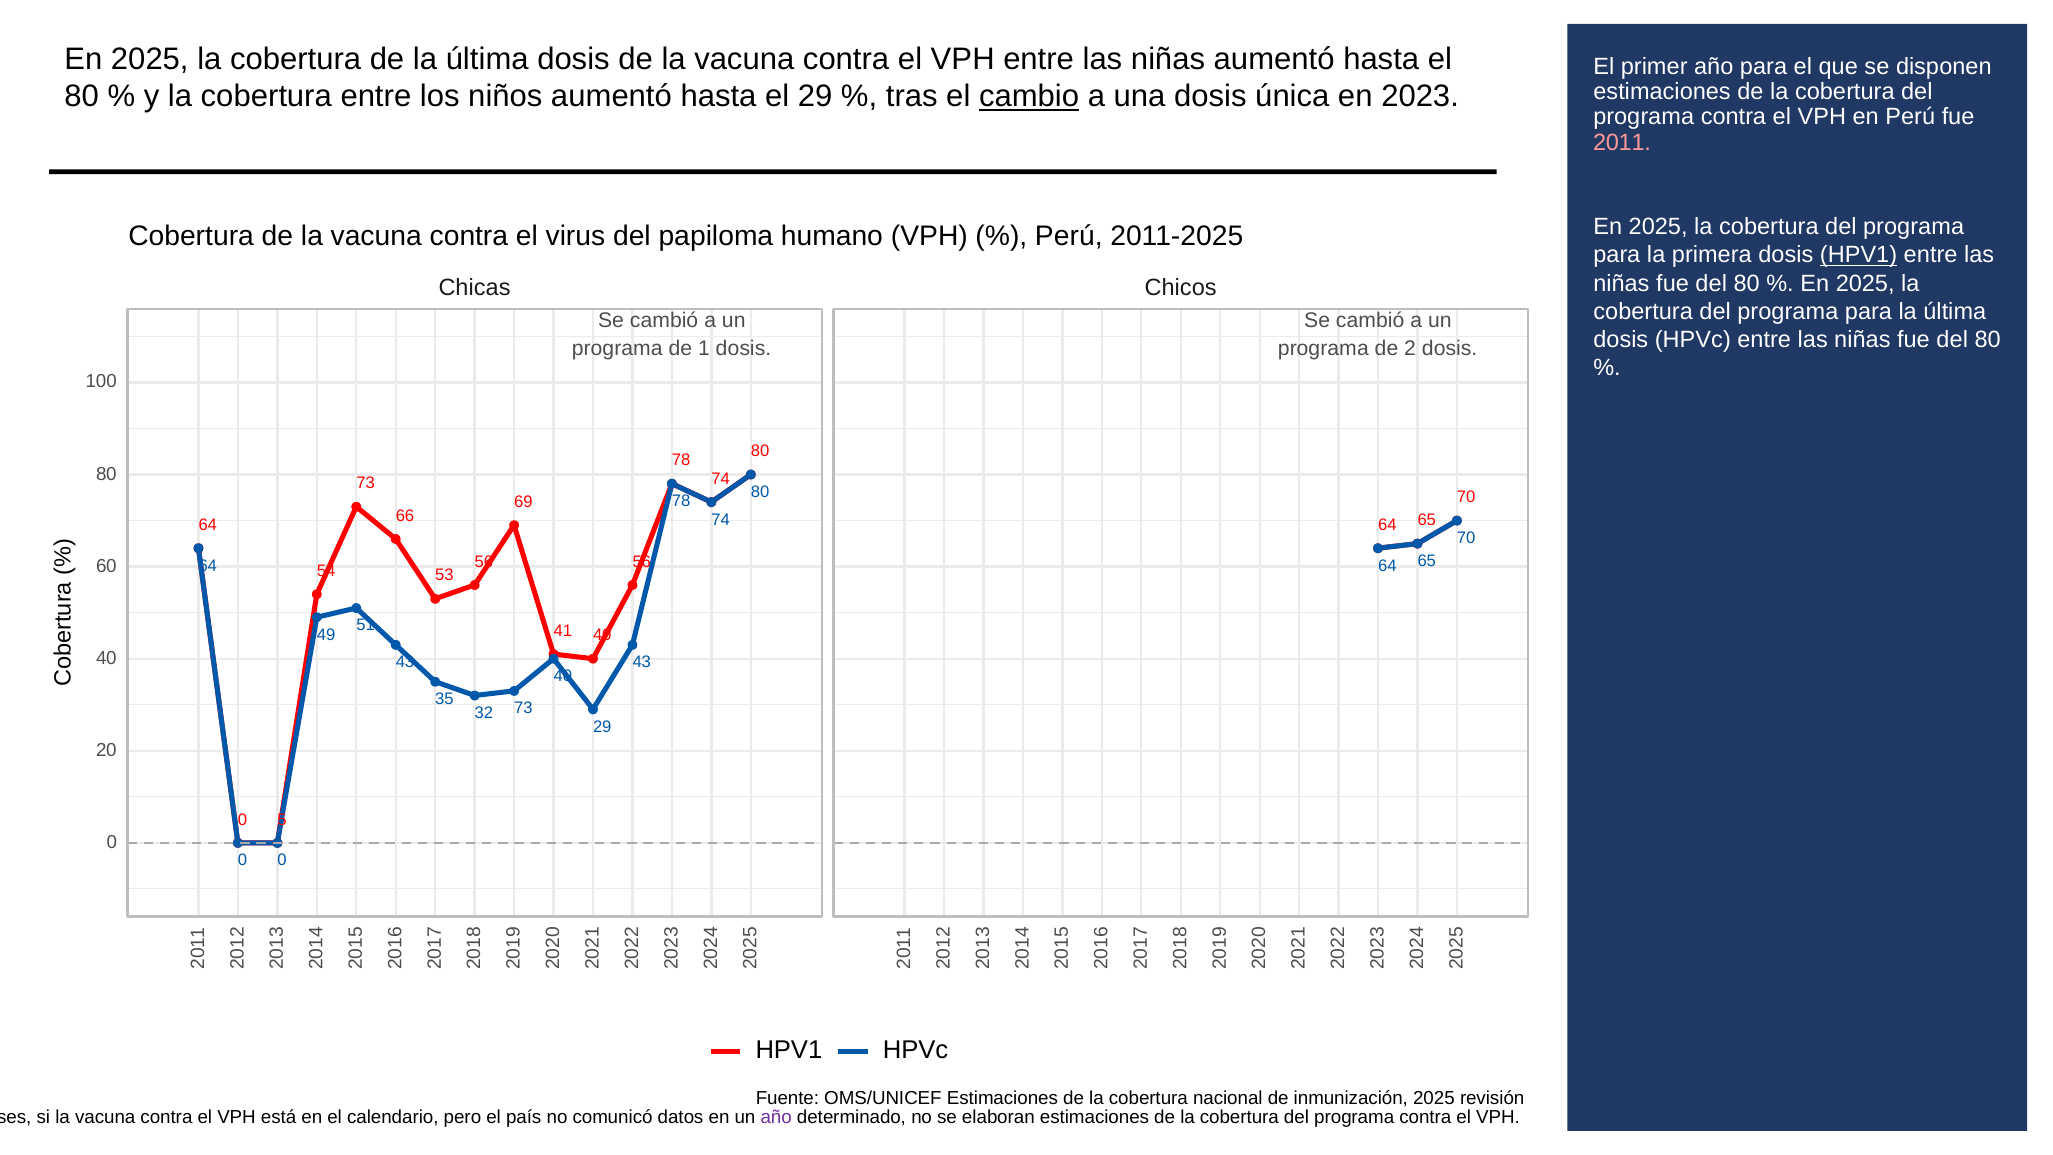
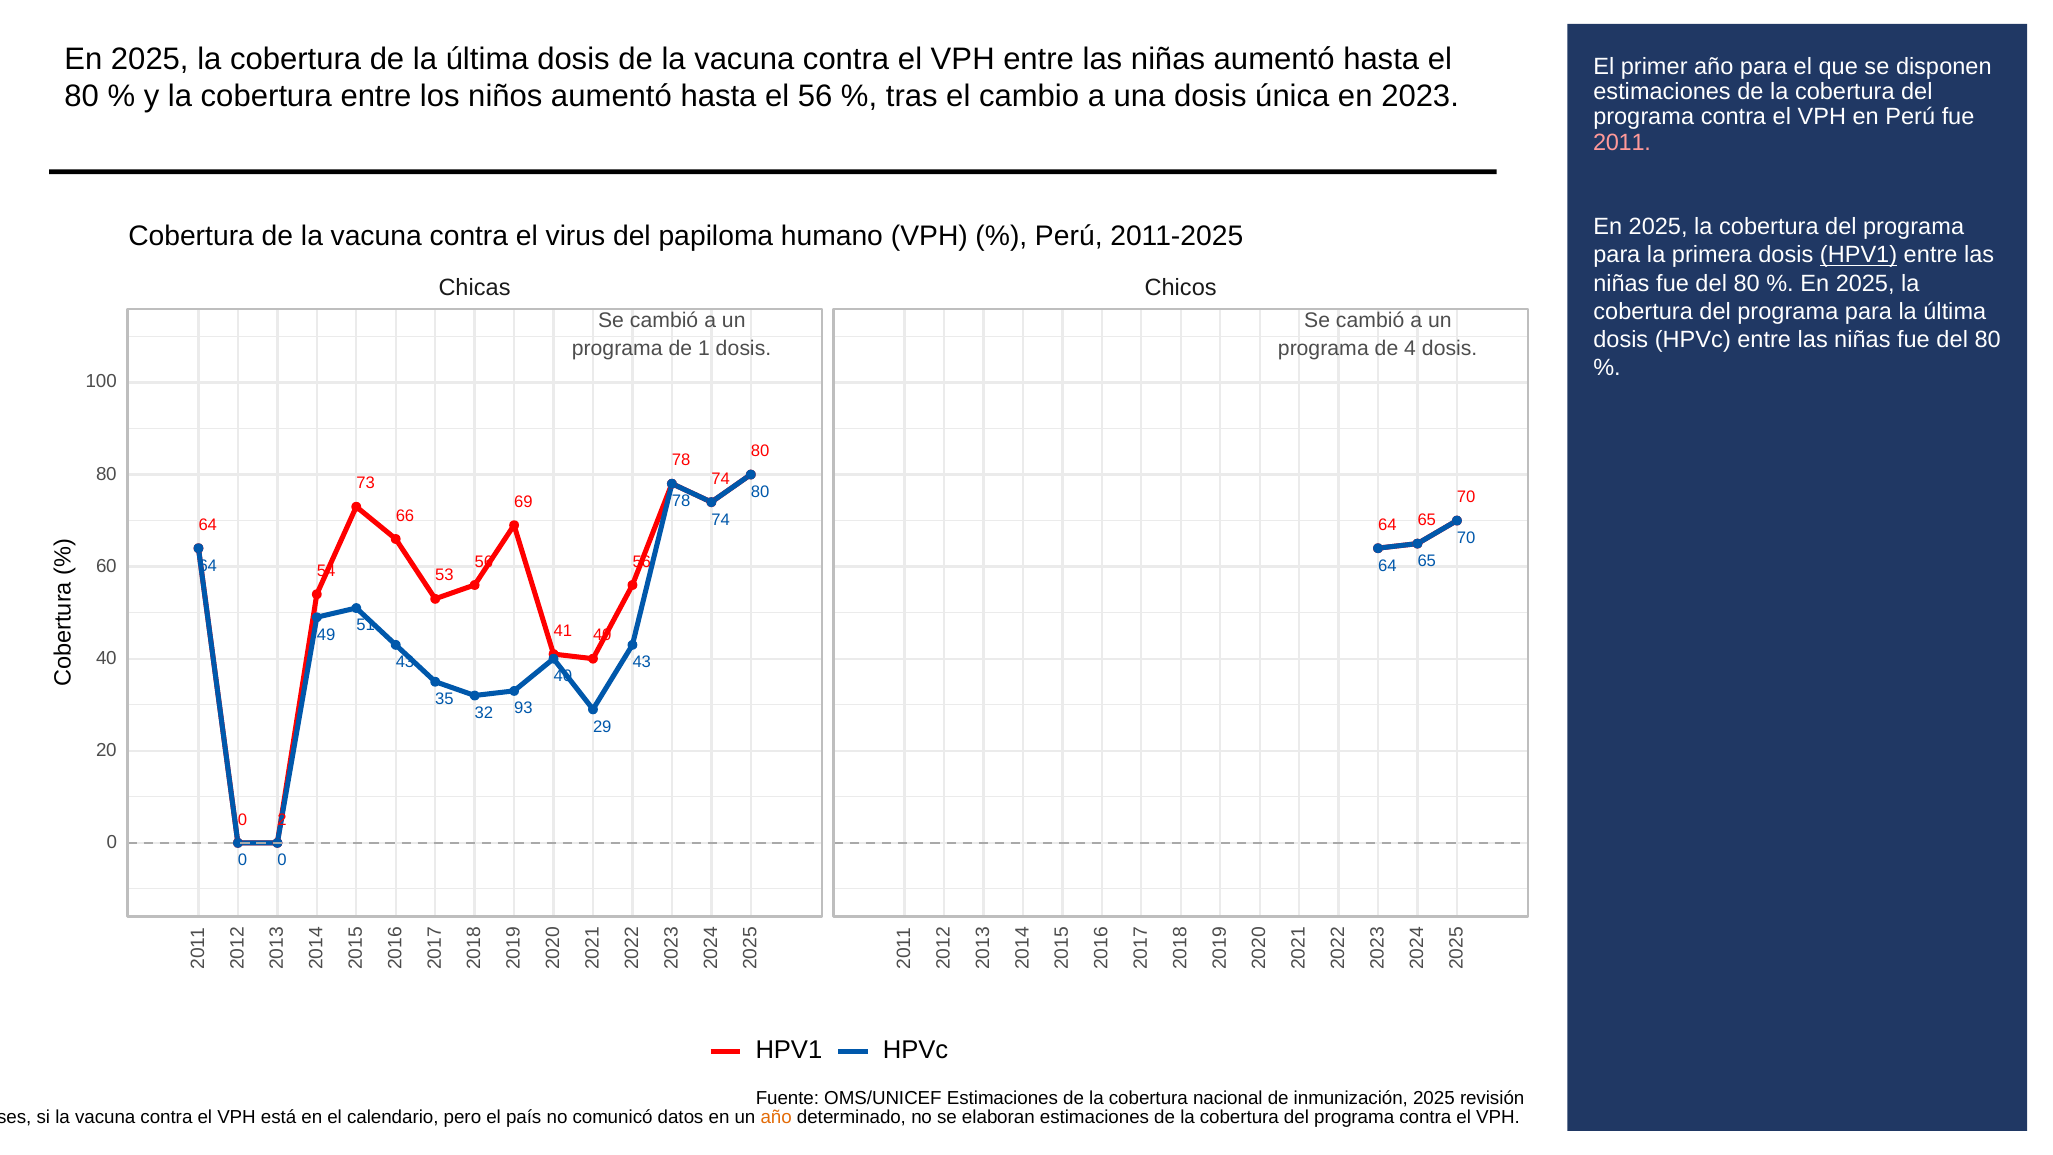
el 29: 29 -> 56
cambio underline: present -> none
de 2: 2 -> 4
32 73: 73 -> 93
5 at (282, 819): 5 -> 2
año at (776, 1117) colour: purple -> orange
